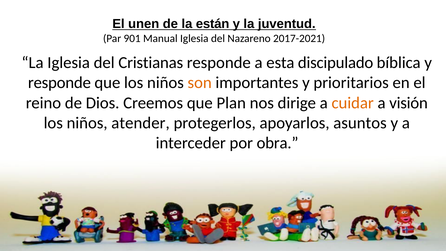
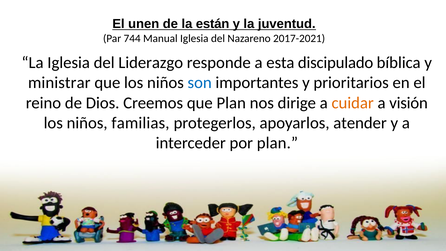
901: 901 -> 744
Cristianas: Cristianas -> Liderazgo
responde at (59, 83): responde -> ministrar
son colour: orange -> blue
atender: atender -> familias
asuntos: asuntos -> atender
por obra: obra -> plan
